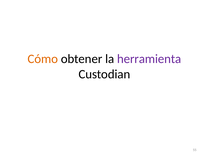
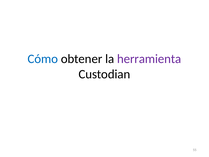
Cómo colour: orange -> blue
